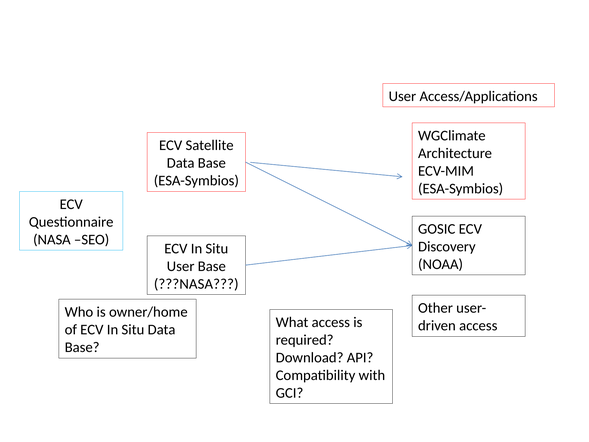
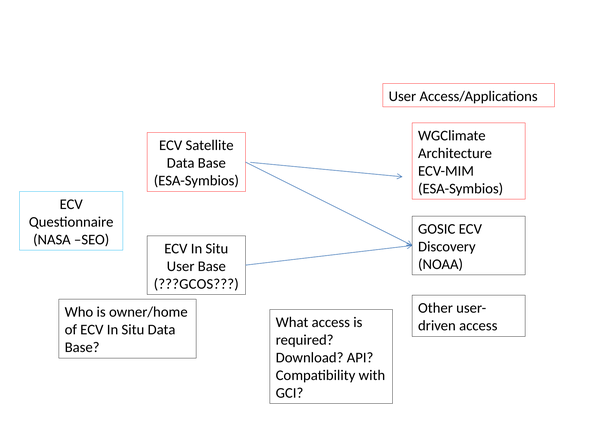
???NASA: ???NASA -> ???GCOS
